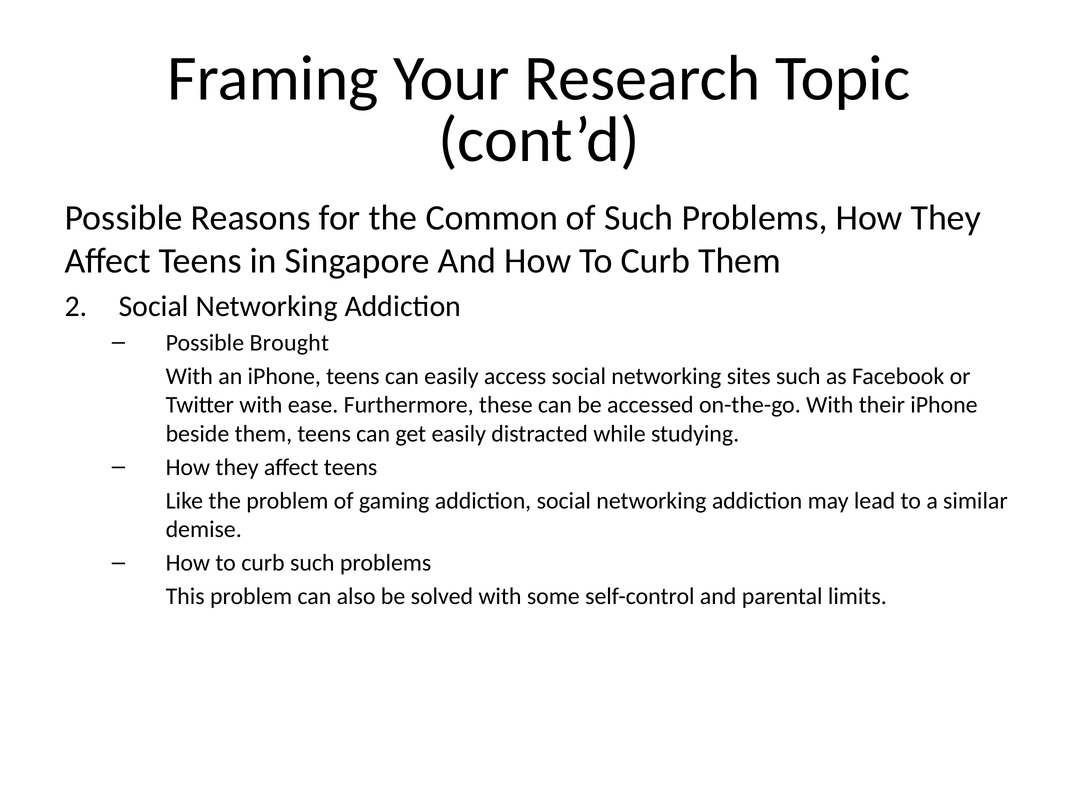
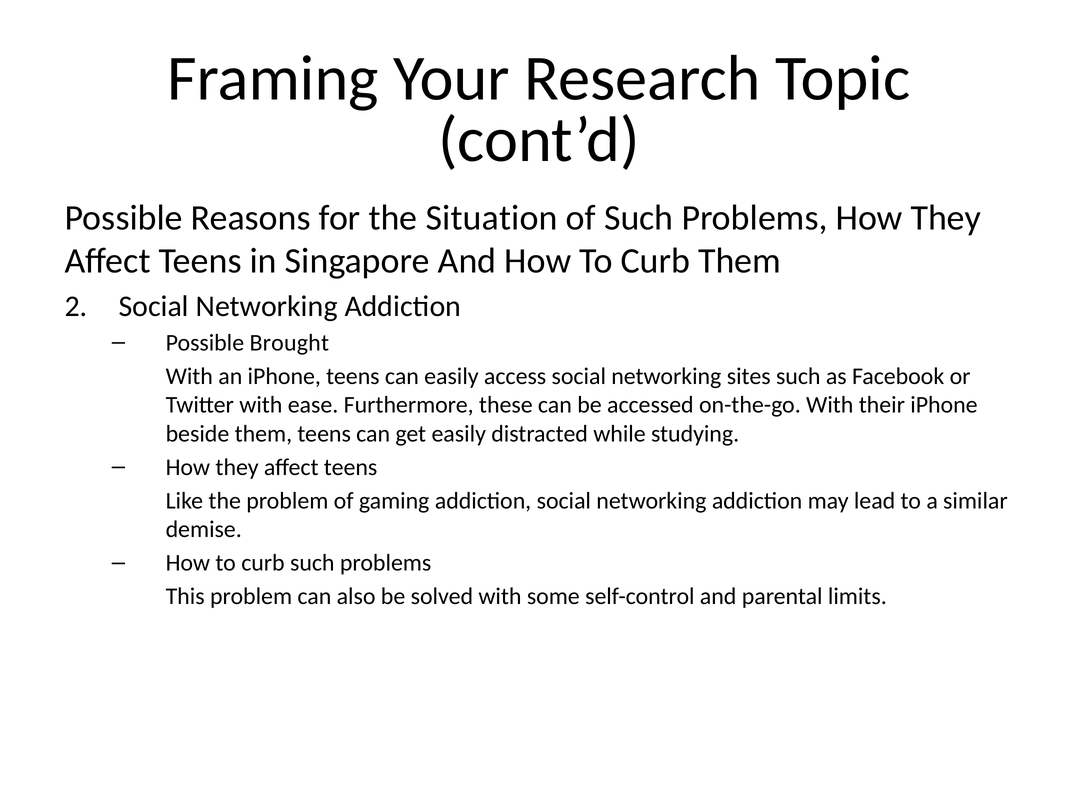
Common: Common -> Situation
